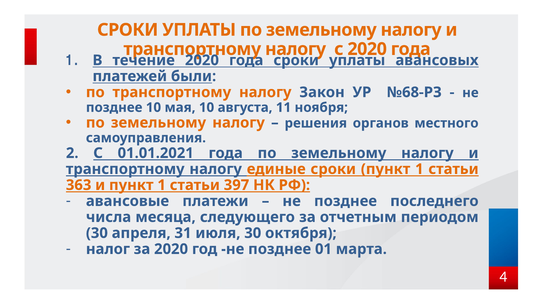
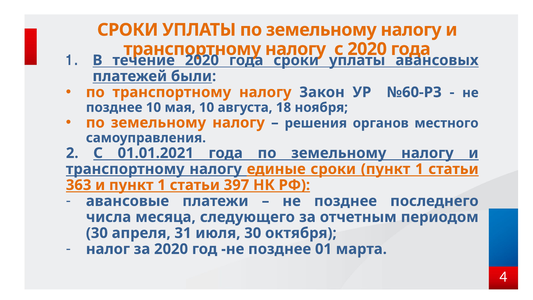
№68-РЗ: №68-РЗ -> №60-РЗ
11: 11 -> 18
